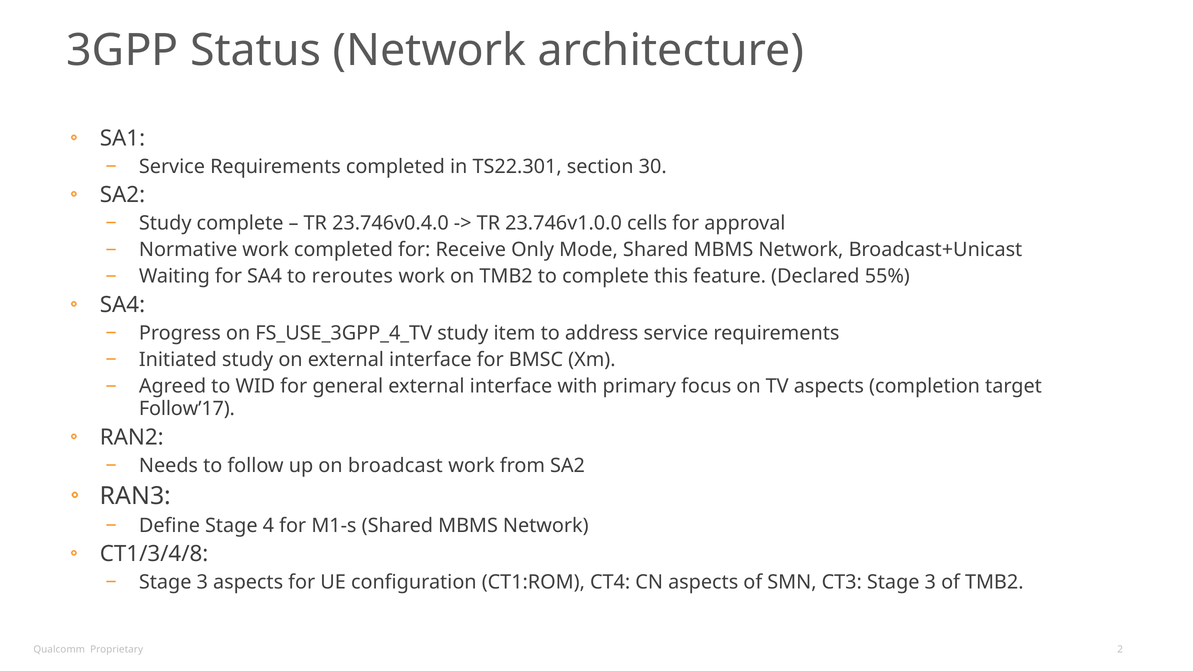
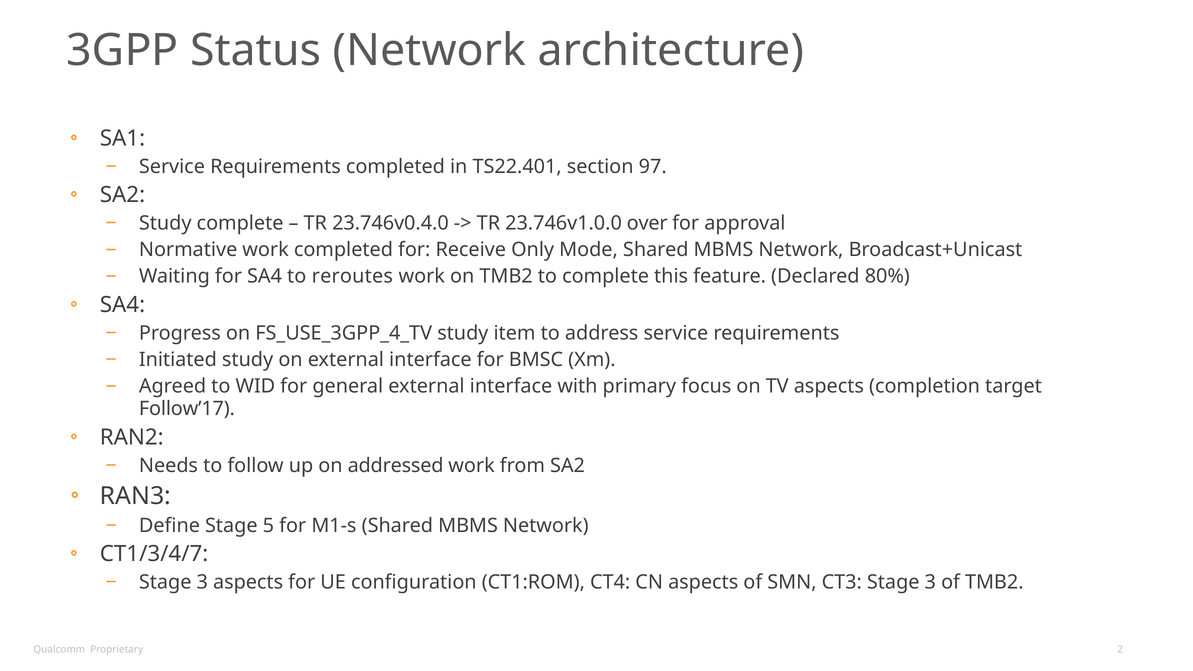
TS22.301: TS22.301 -> TS22.401
30: 30 -> 97
cells: cells -> over
55%: 55% -> 80%
broadcast: broadcast -> addressed
4: 4 -> 5
CT1/3/4/8: CT1/3/4/8 -> CT1/3/4/7
